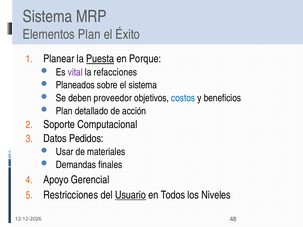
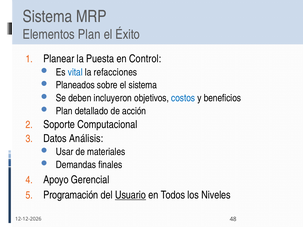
Puesta underline: present -> none
Porque: Porque -> Control
vital colour: purple -> blue
proveedor: proveedor -> incluyeron
Pedidos: Pedidos -> Análisis
Restricciones: Restricciones -> Programación
